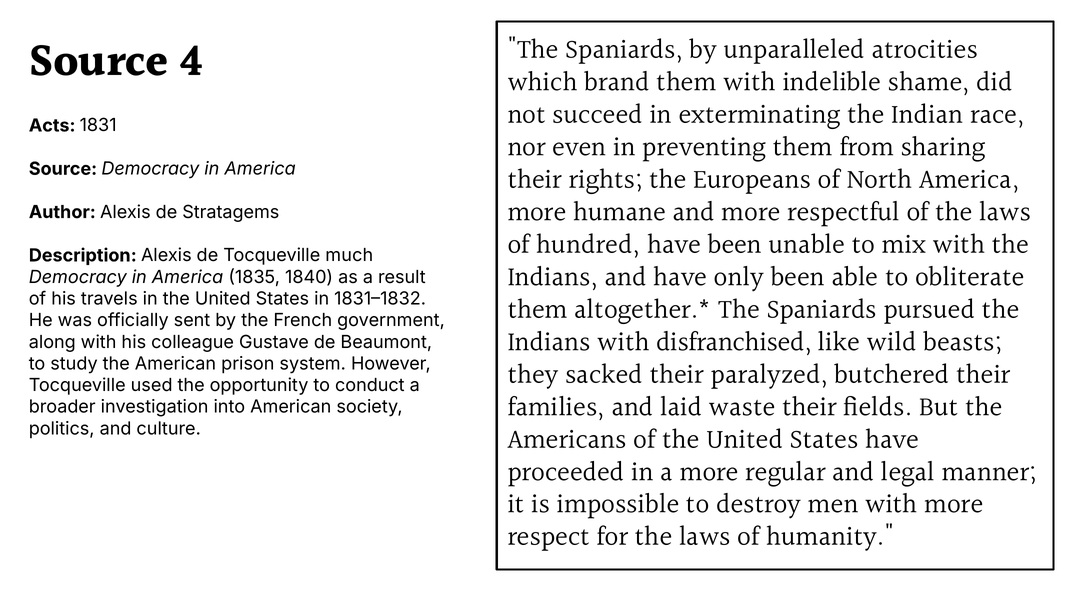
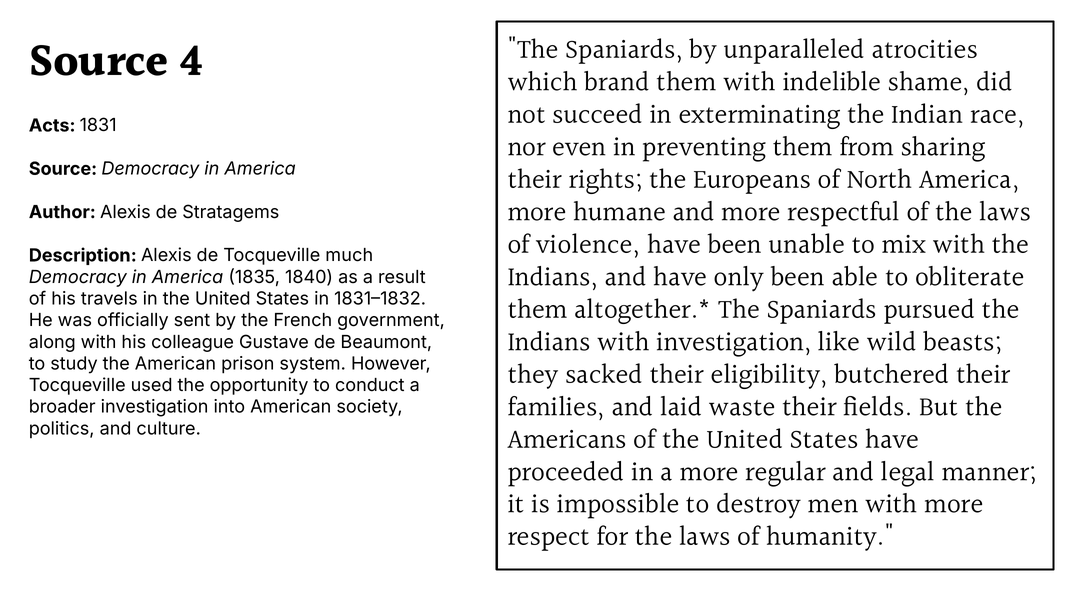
hundred: hundred -> violence
with disfranchised: disfranchised -> investigation
paralyzed: paralyzed -> eligibility
